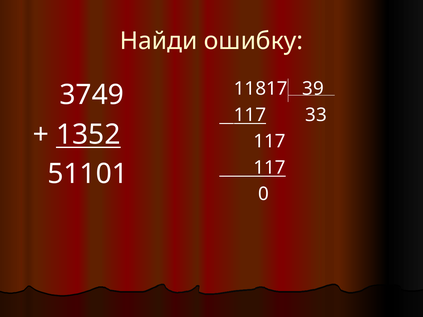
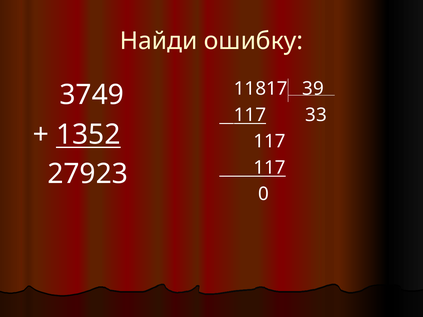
51101: 51101 -> 27923
